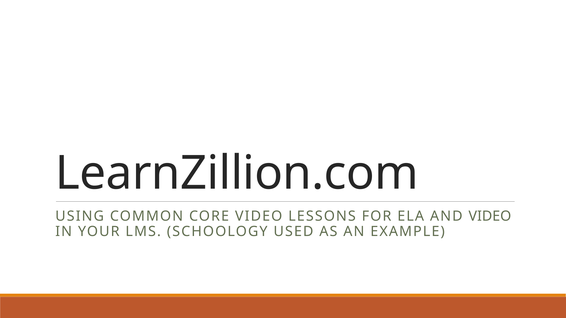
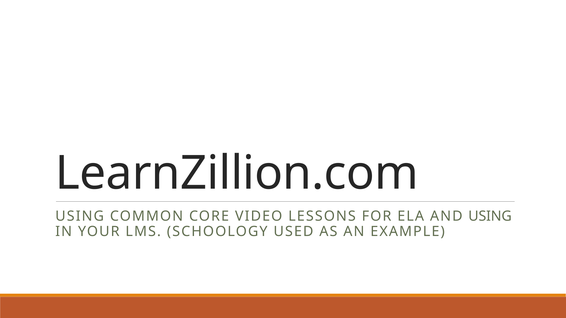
AND VIDEO: VIDEO -> USING
